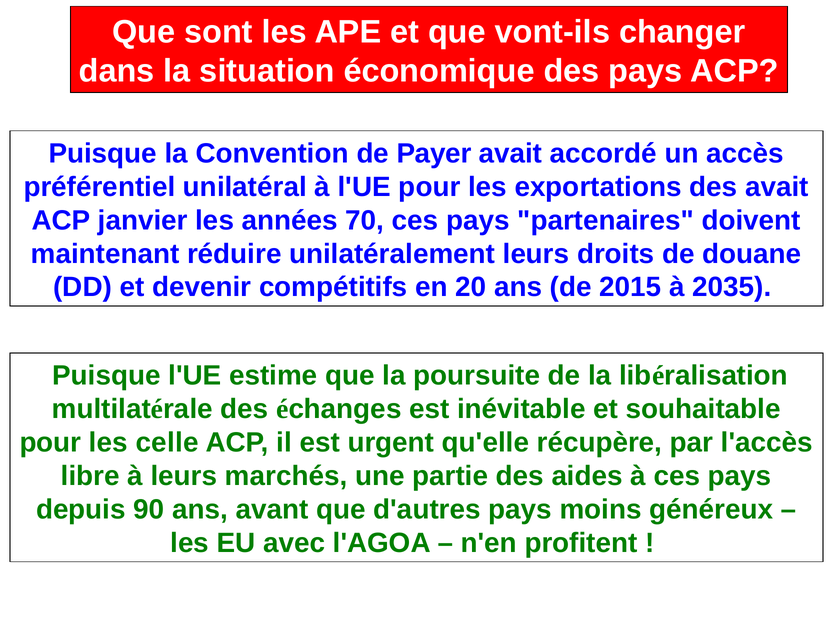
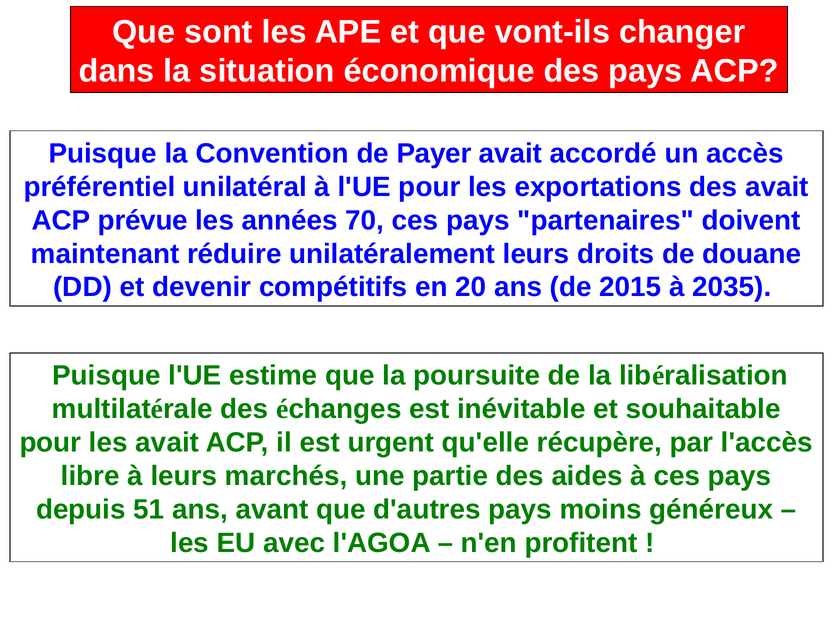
janvier: janvier -> prévue
les celle: celle -> avait
90: 90 -> 51
